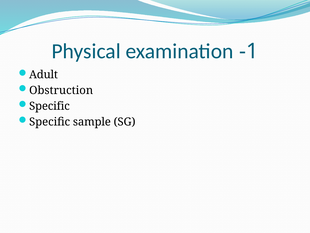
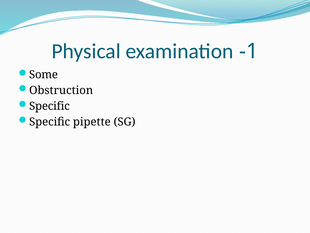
Adult: Adult -> Some
sample: sample -> pipette
